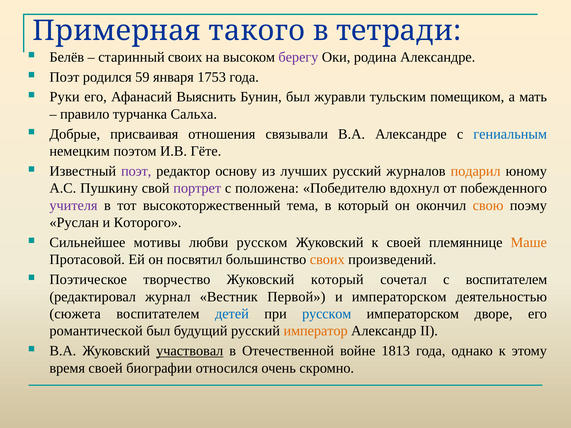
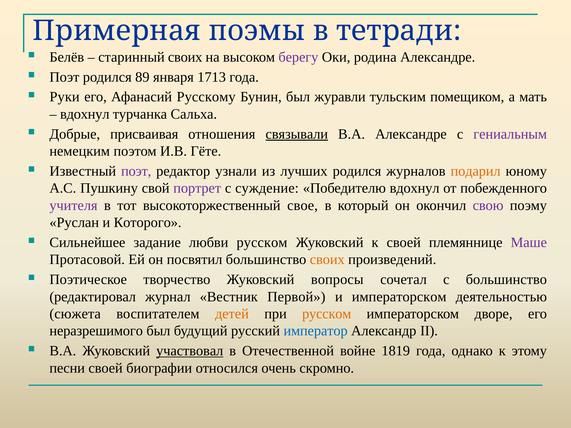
такого: такого -> поэмы
59: 59 -> 89
1753: 1753 -> 1713
Выяснить: Выяснить -> Русскому
правило at (85, 114): правило -> вдохнул
связывали underline: none -> present
гениальным colour: blue -> purple
основу: основу -> узнали
лучших русский: русский -> родился
положена: положена -> суждение
тема: тема -> свое
свою colour: orange -> purple
мотивы: мотивы -> задание
Маше colour: orange -> purple
Жуковский который: который -> вопросы
с воспитателем: воспитателем -> большинство
детей colour: blue -> orange
русском at (327, 314) colour: blue -> orange
романтической: романтической -> неразрешимого
император colour: orange -> blue
1813: 1813 -> 1819
время: время -> песни
